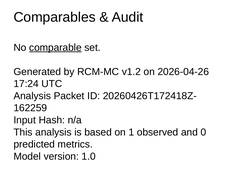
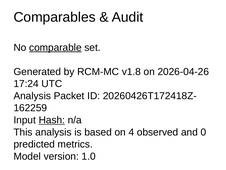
v1.2: v1.2 -> v1.8
Hash underline: none -> present
1: 1 -> 4
